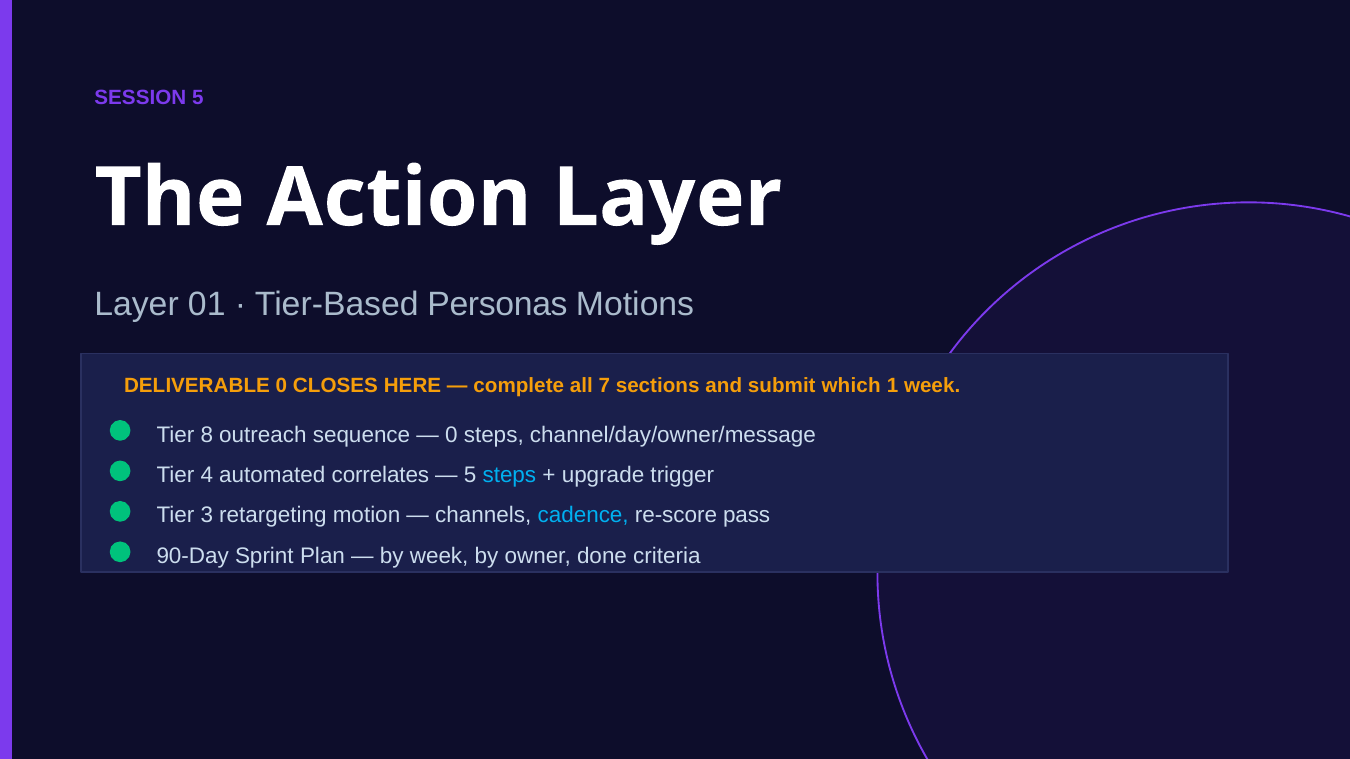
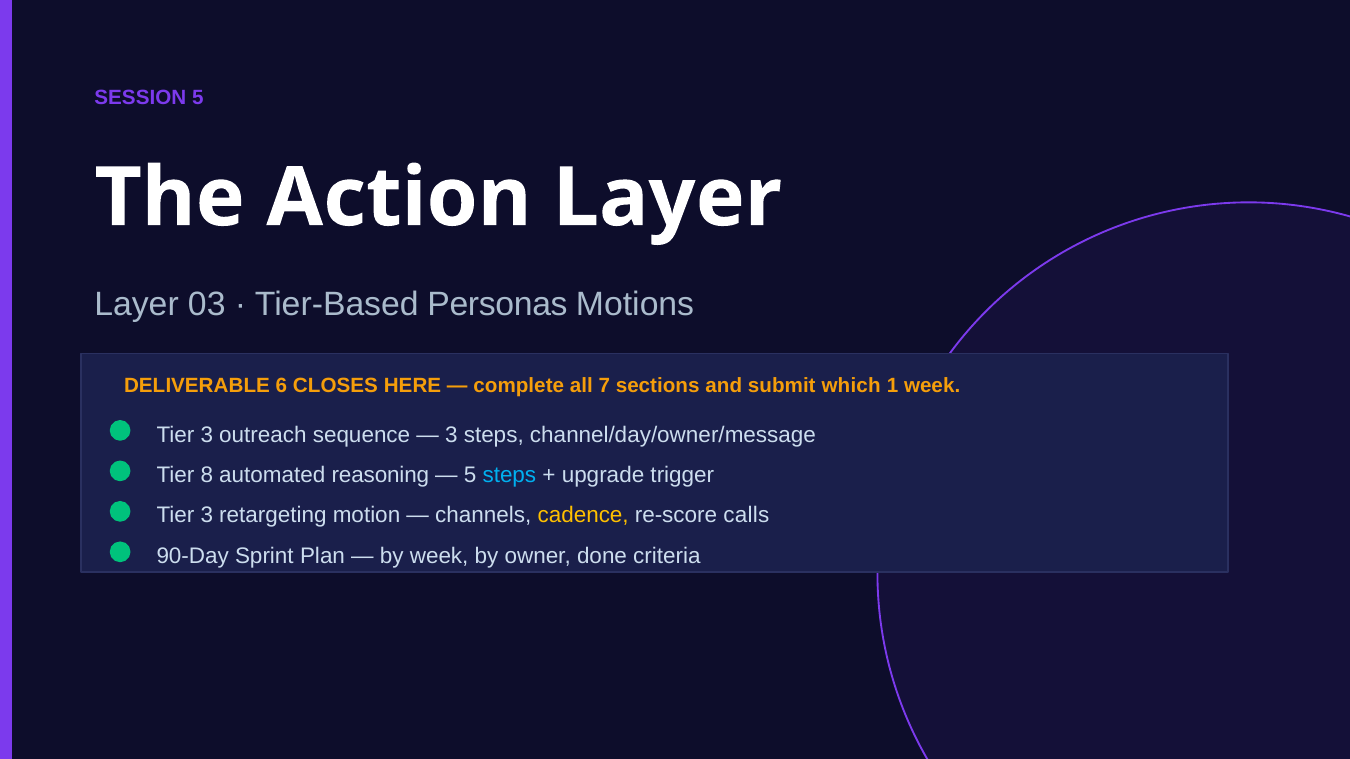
01: 01 -> 03
DELIVERABLE 0: 0 -> 6
8 at (207, 435): 8 -> 3
0 at (451, 435): 0 -> 3
4: 4 -> 8
correlates: correlates -> reasoning
cadence colour: light blue -> yellow
pass: pass -> calls
